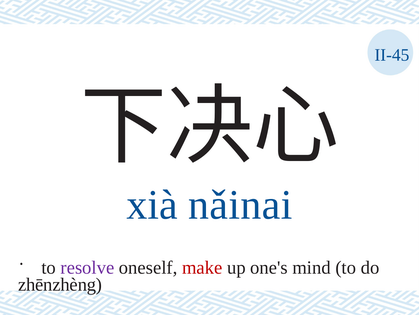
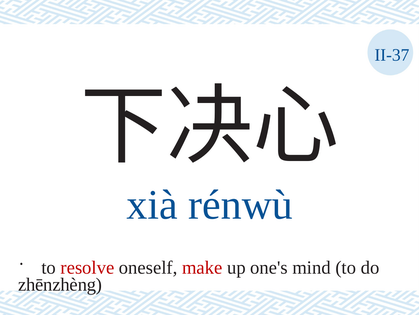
II-45: II-45 -> II-37
nǎinai: nǎinai -> rénwù
resolve colour: purple -> red
